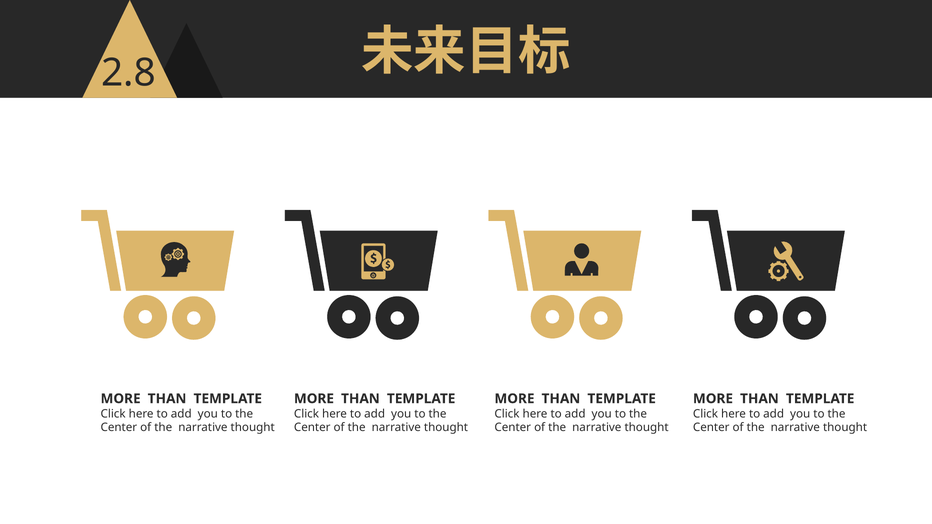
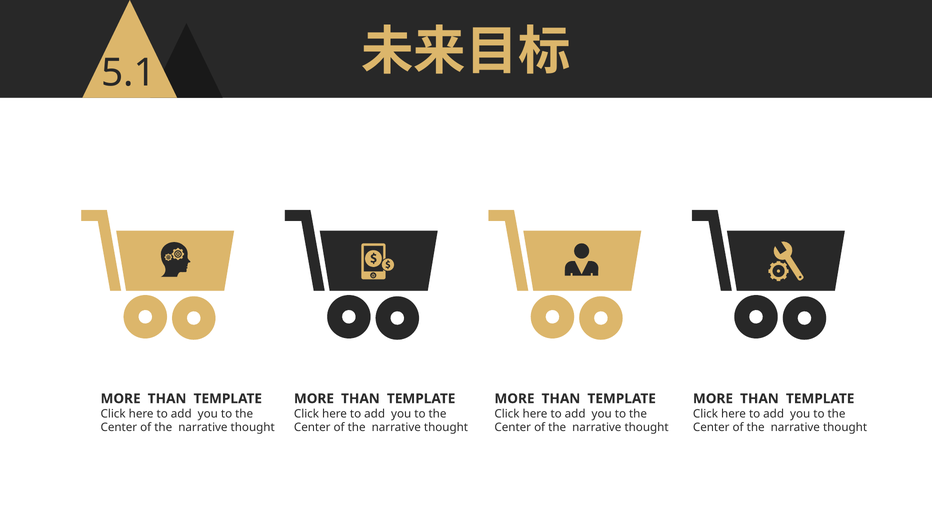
2.8: 2.8 -> 5.1
